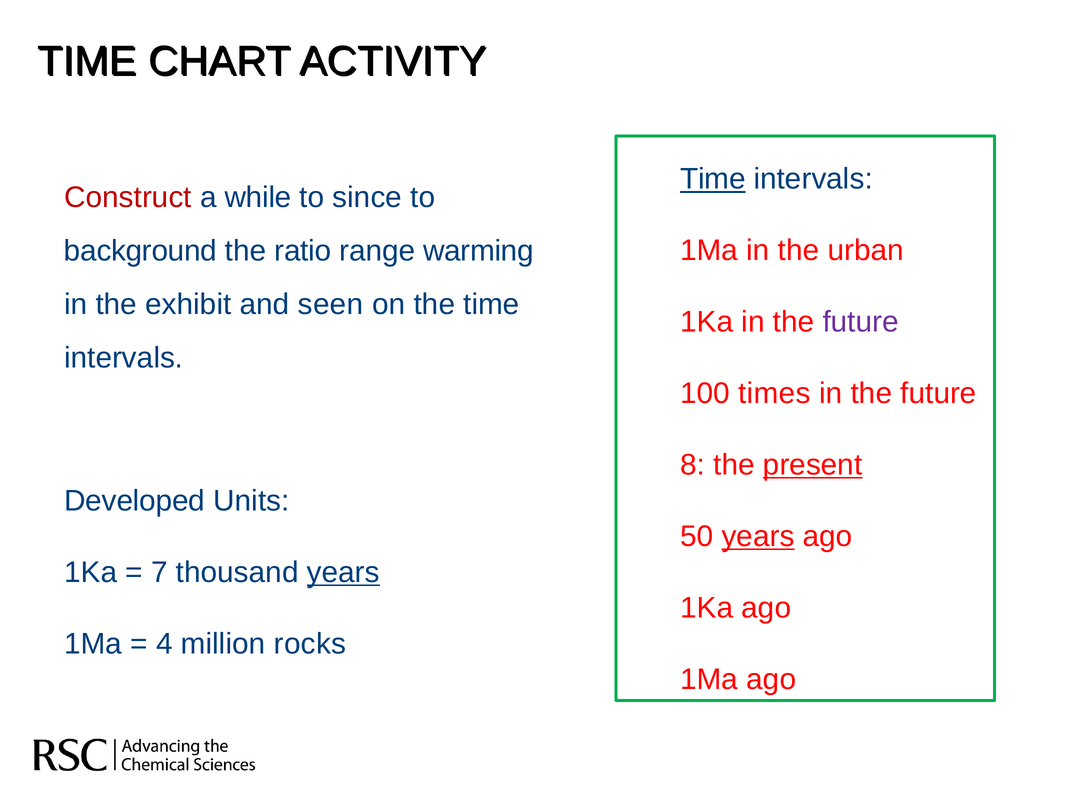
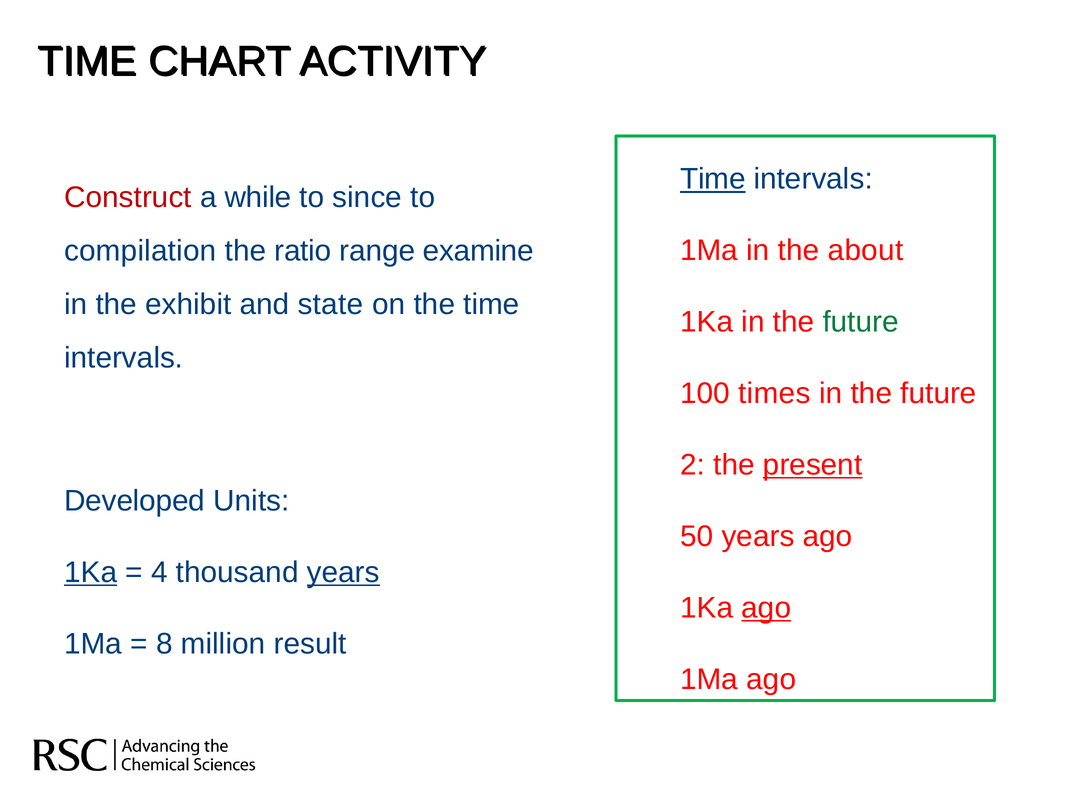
urban: urban -> about
background: background -> compilation
warming: warming -> examine
seen: seen -> state
future at (861, 322) colour: purple -> green
8: 8 -> 2
years at (758, 536) underline: present -> none
1Ka at (91, 572) underline: none -> present
7: 7 -> 4
ago at (766, 608) underline: none -> present
4: 4 -> 8
rocks: rocks -> result
